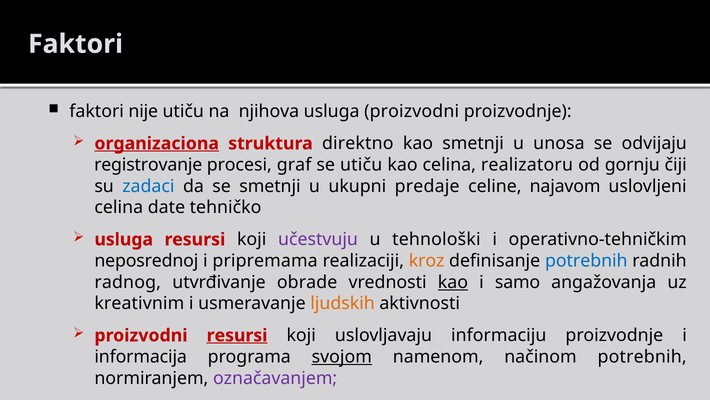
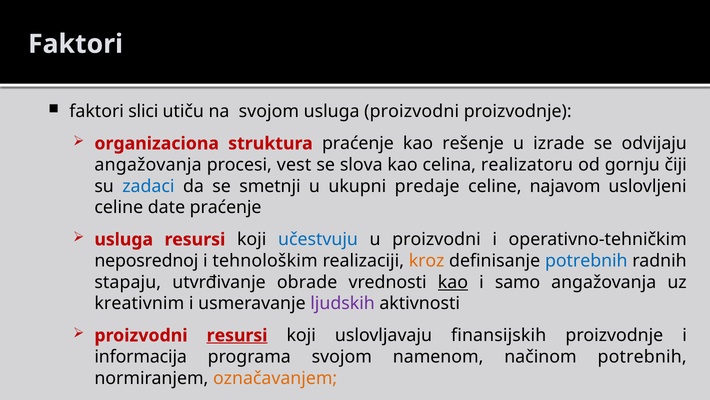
nije: nije -> slici
na njihova: njihova -> svojom
organizaciona underline: present -> none
struktura direktno: direktno -> praćenje
kao smetnji: smetnji -> rešenje
unosa: unosa -> izrade
registrovanje at (148, 165): registrovanje -> angažovanja
graf: graf -> vest
se utiču: utiču -> slova
celina at (119, 207): celina -> celine
date tehničko: tehničko -> praćenje
učestvuju colour: purple -> blue
u tehnološki: tehnološki -> proizvodni
pripremama: pripremama -> tehnološkim
radnog: radnog -> stapaju
ljudskih colour: orange -> purple
informaciju: informaciju -> finansijskih
svojom at (342, 356) underline: present -> none
označavanjem colour: purple -> orange
